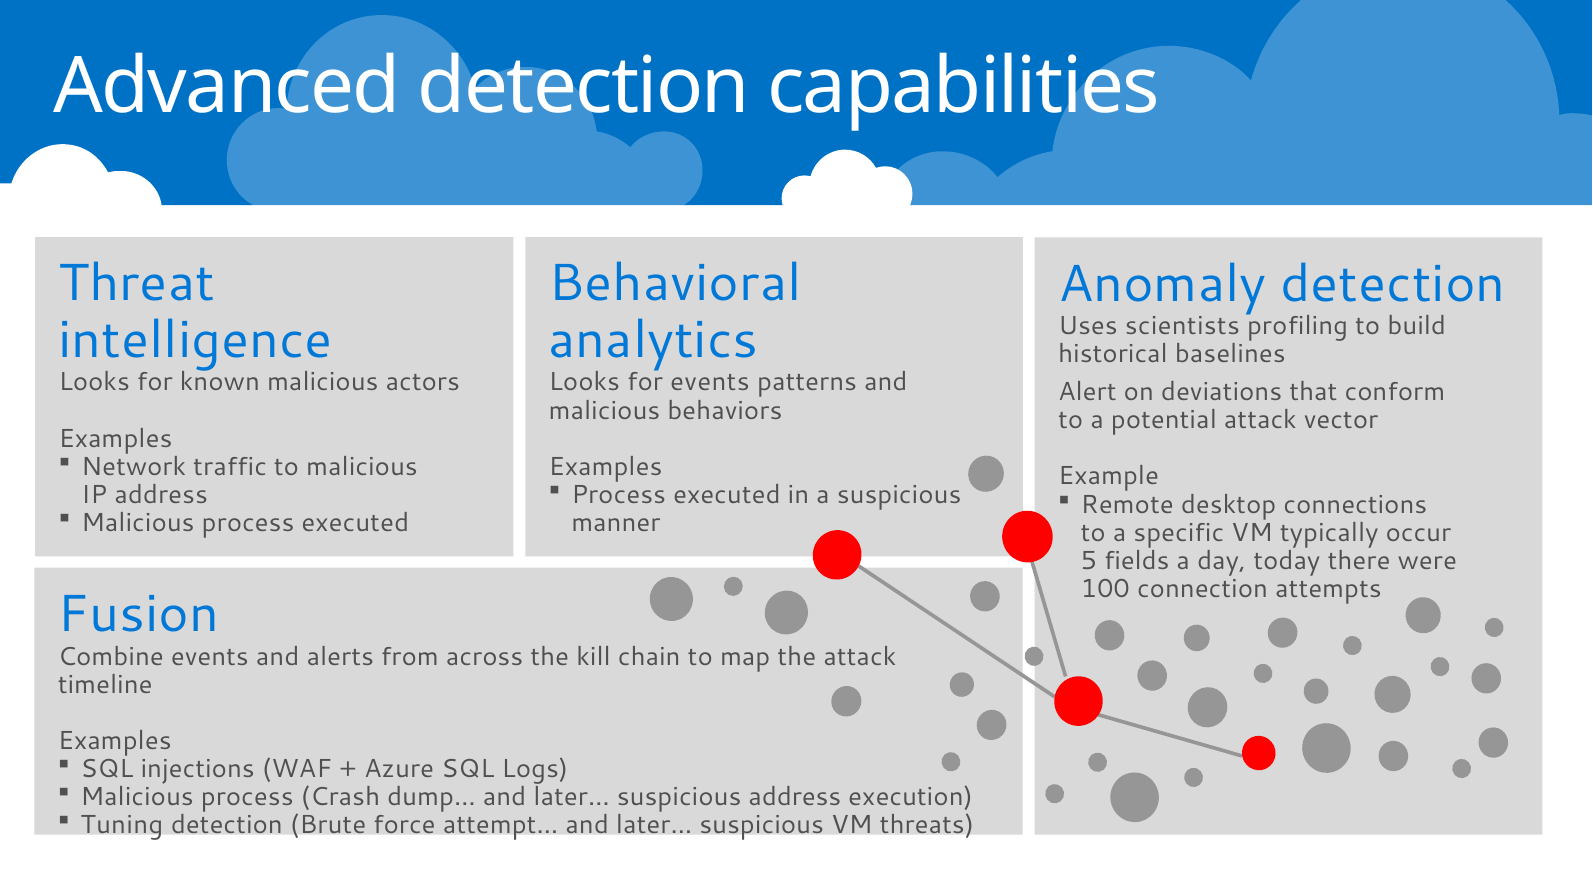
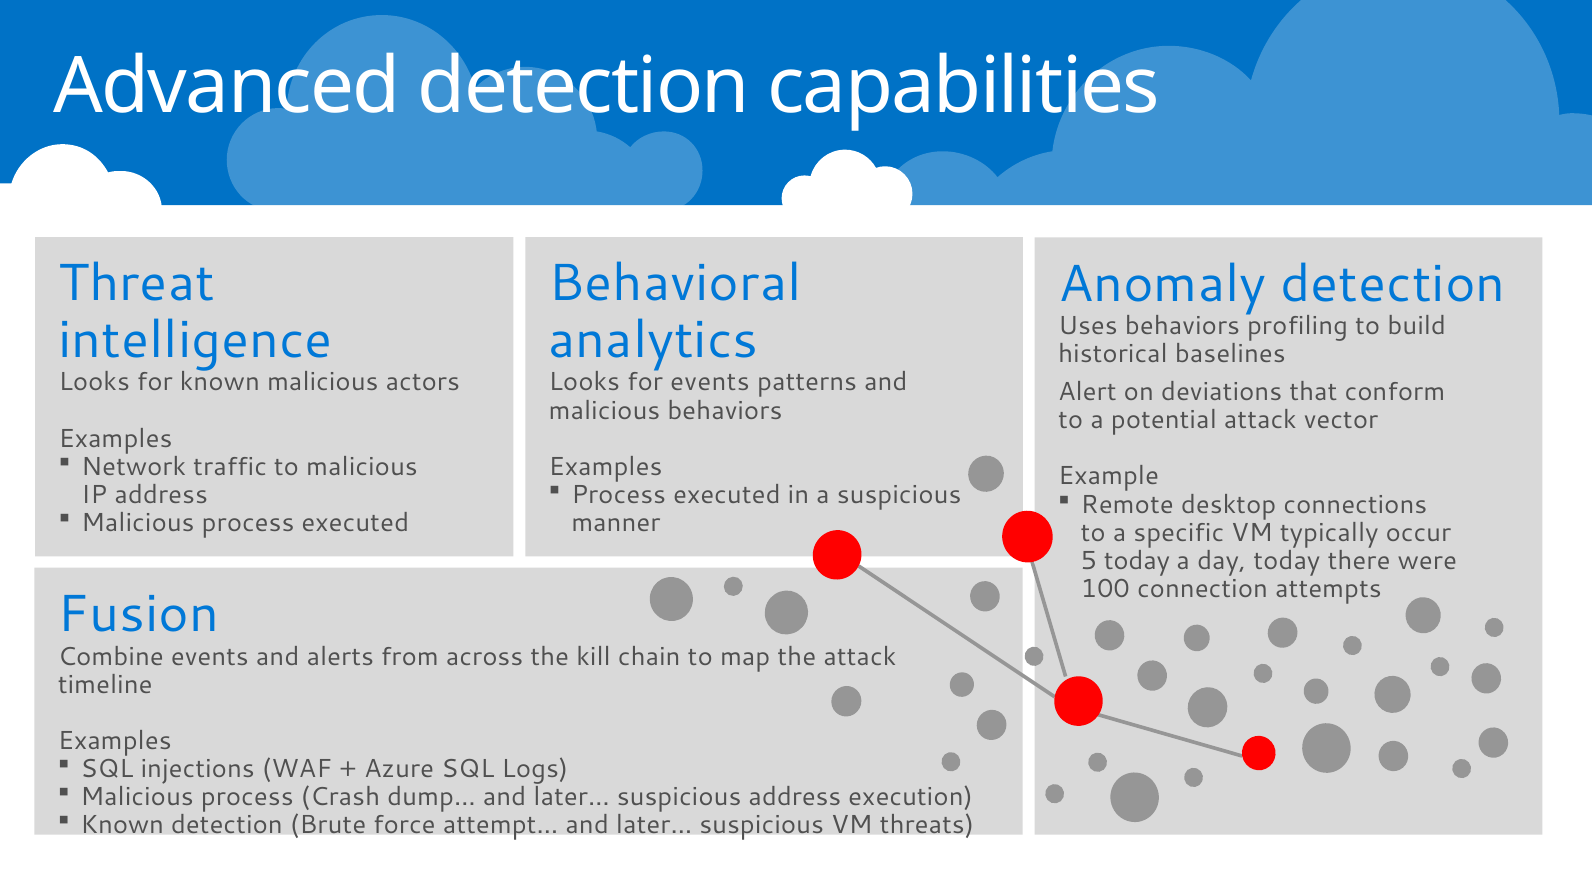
Uses scientists: scientists -> behaviors
5 fields: fields -> today
Tuning at (122, 825): Tuning -> Known
